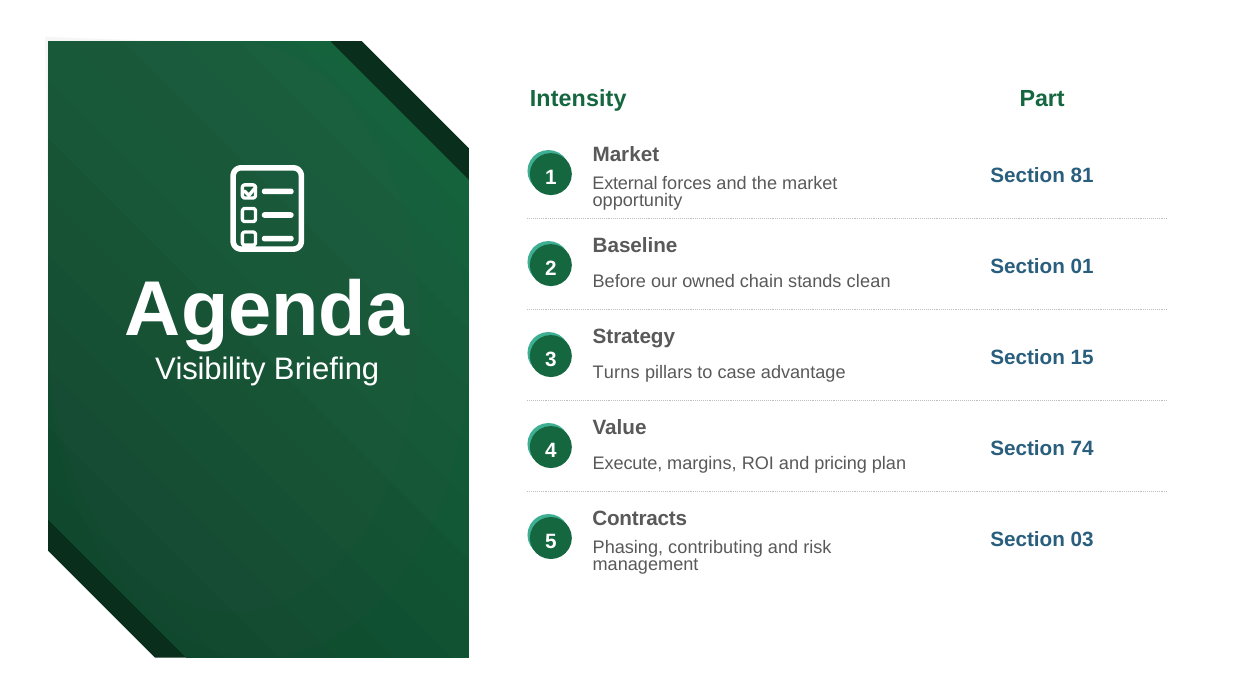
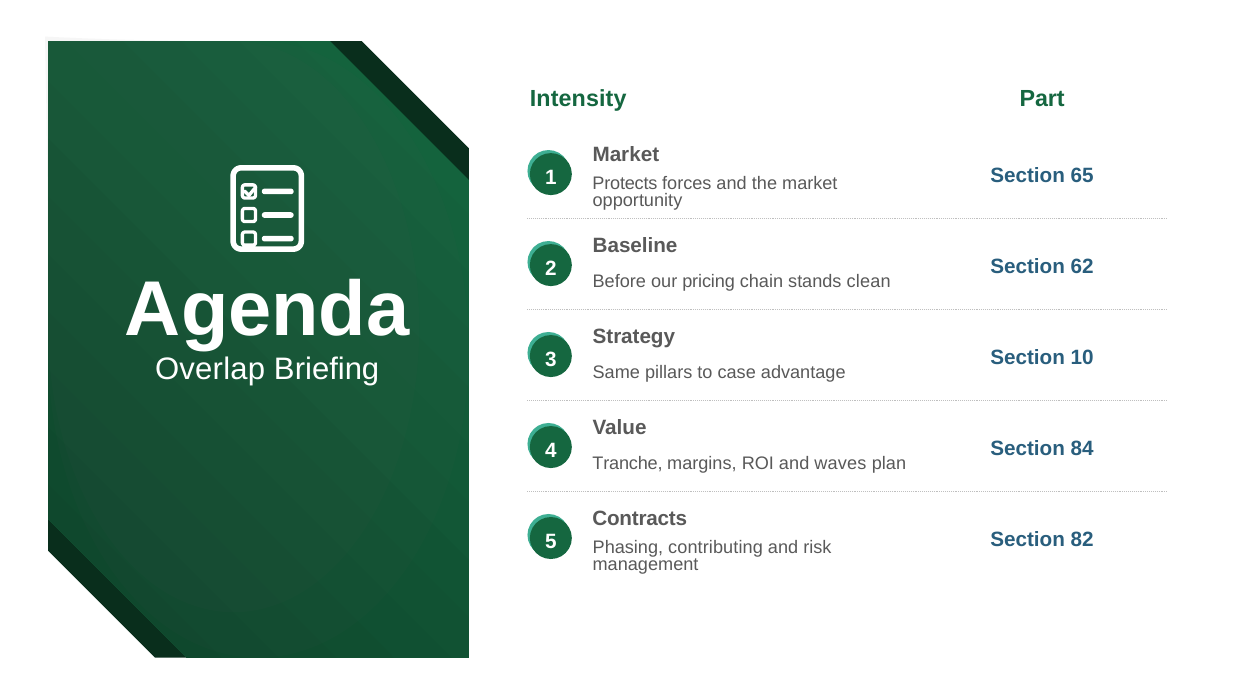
81: 81 -> 65
External: External -> Protects
01: 01 -> 62
owned: owned -> pricing
15: 15 -> 10
Visibility: Visibility -> Overlap
Turns: Turns -> Same
74: 74 -> 84
Execute: Execute -> Tranche
pricing: pricing -> waves
03: 03 -> 82
